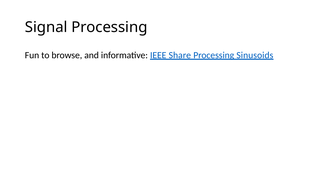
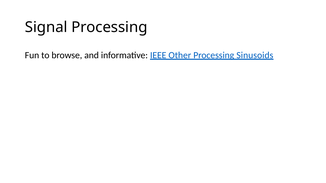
Share: Share -> Other
